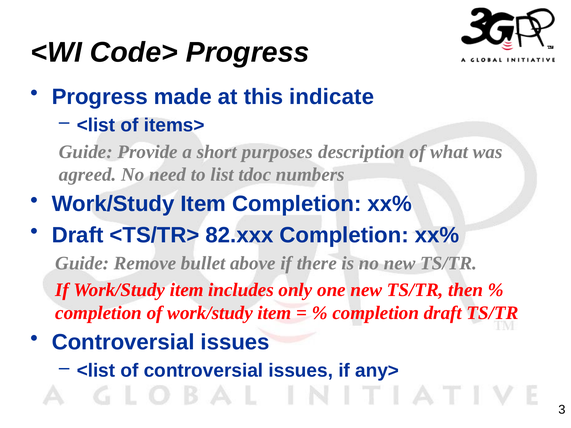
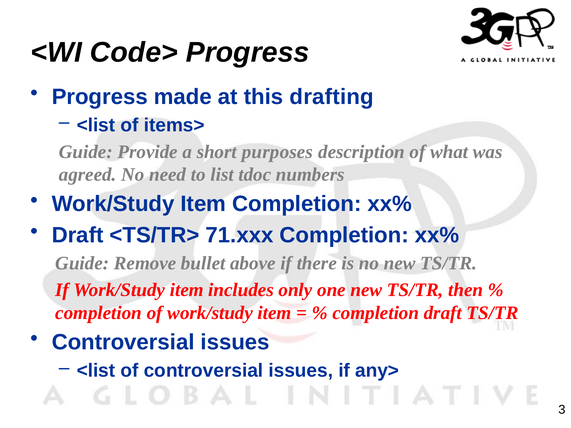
indicate: indicate -> drafting
82.xxx: 82.xxx -> 71.xxx
